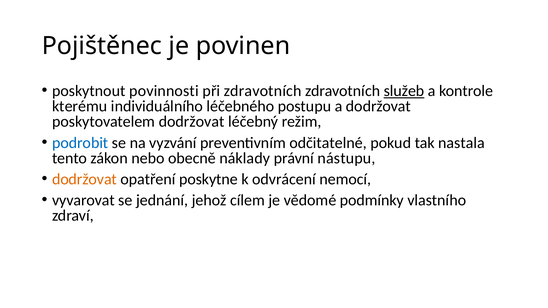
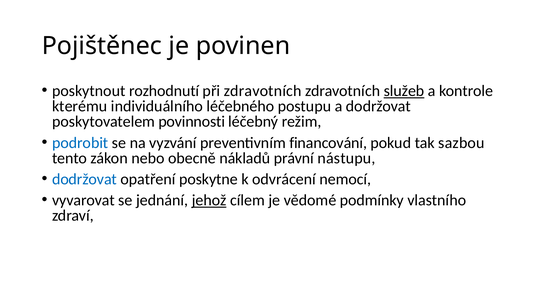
povinnosti: povinnosti -> rozhodnutí
poskytovatelem dodržovat: dodržovat -> povinnosti
odčitatelné: odčitatelné -> financování
nastala: nastala -> sazbou
náklady: náklady -> nákladů
dodržovat at (85, 179) colour: orange -> blue
jehož underline: none -> present
